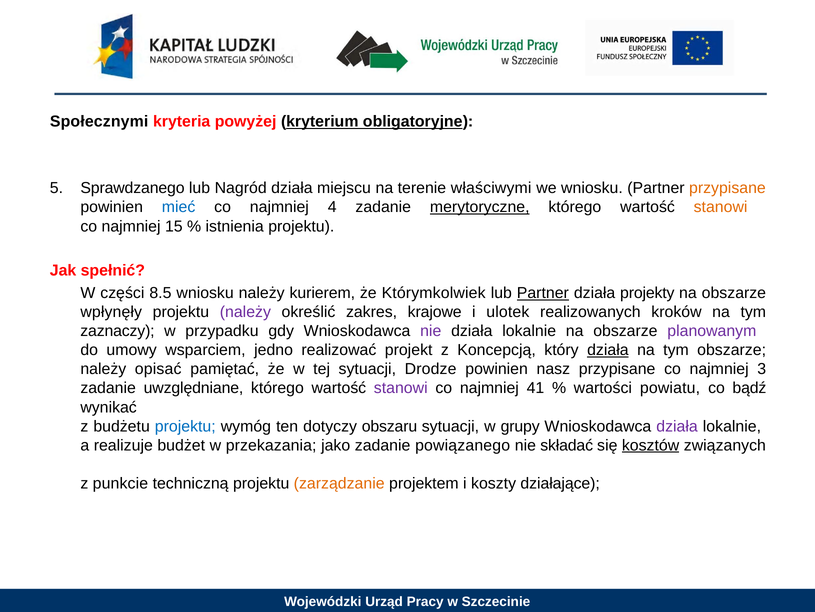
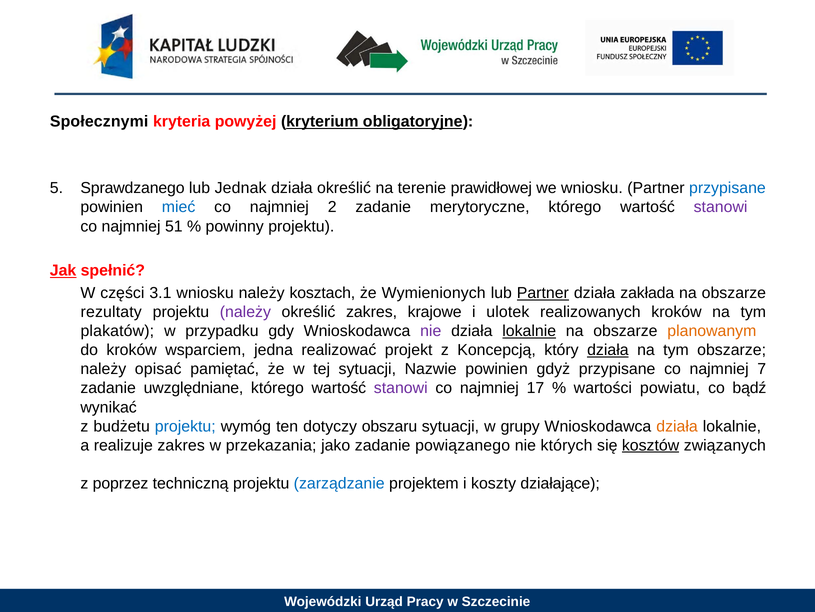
Nagród: Nagród -> Jednak
działa miejscu: miejscu -> określić
właściwymi: właściwymi -> prawidłowej
przypisane at (727, 188) colour: orange -> blue
4: 4 -> 2
merytoryczne underline: present -> none
stanowi at (721, 207) colour: orange -> purple
15: 15 -> 51
istnienia: istnienia -> powinny
Jak underline: none -> present
8.5: 8.5 -> 3.1
kurierem: kurierem -> kosztach
Którymkolwiek: Którymkolwiek -> Wymienionych
projekty: projekty -> zakłada
wpłynęły: wpłynęły -> rezultaty
zaznaczy: zaznaczy -> plakatów
lokalnie at (529, 331) underline: none -> present
planowanym colour: purple -> orange
do umowy: umowy -> kroków
jedno: jedno -> jedna
Drodze: Drodze -> Nazwie
nasz: nasz -> gdyż
3: 3 -> 7
41: 41 -> 17
działa at (677, 426) colour: purple -> orange
realizuje budżet: budżet -> zakres
składać: składać -> których
punkcie: punkcie -> poprzez
zarządzanie colour: orange -> blue
